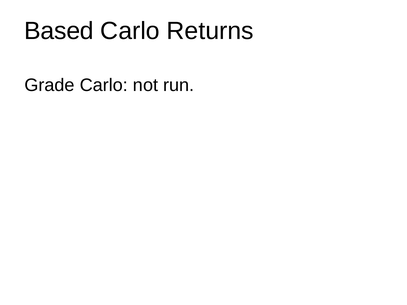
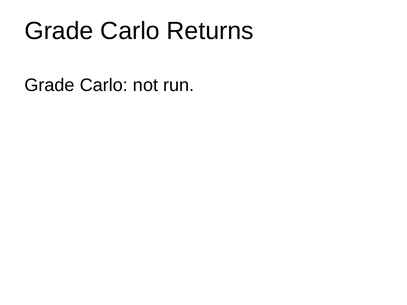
Based at (59, 31): Based -> Grade
